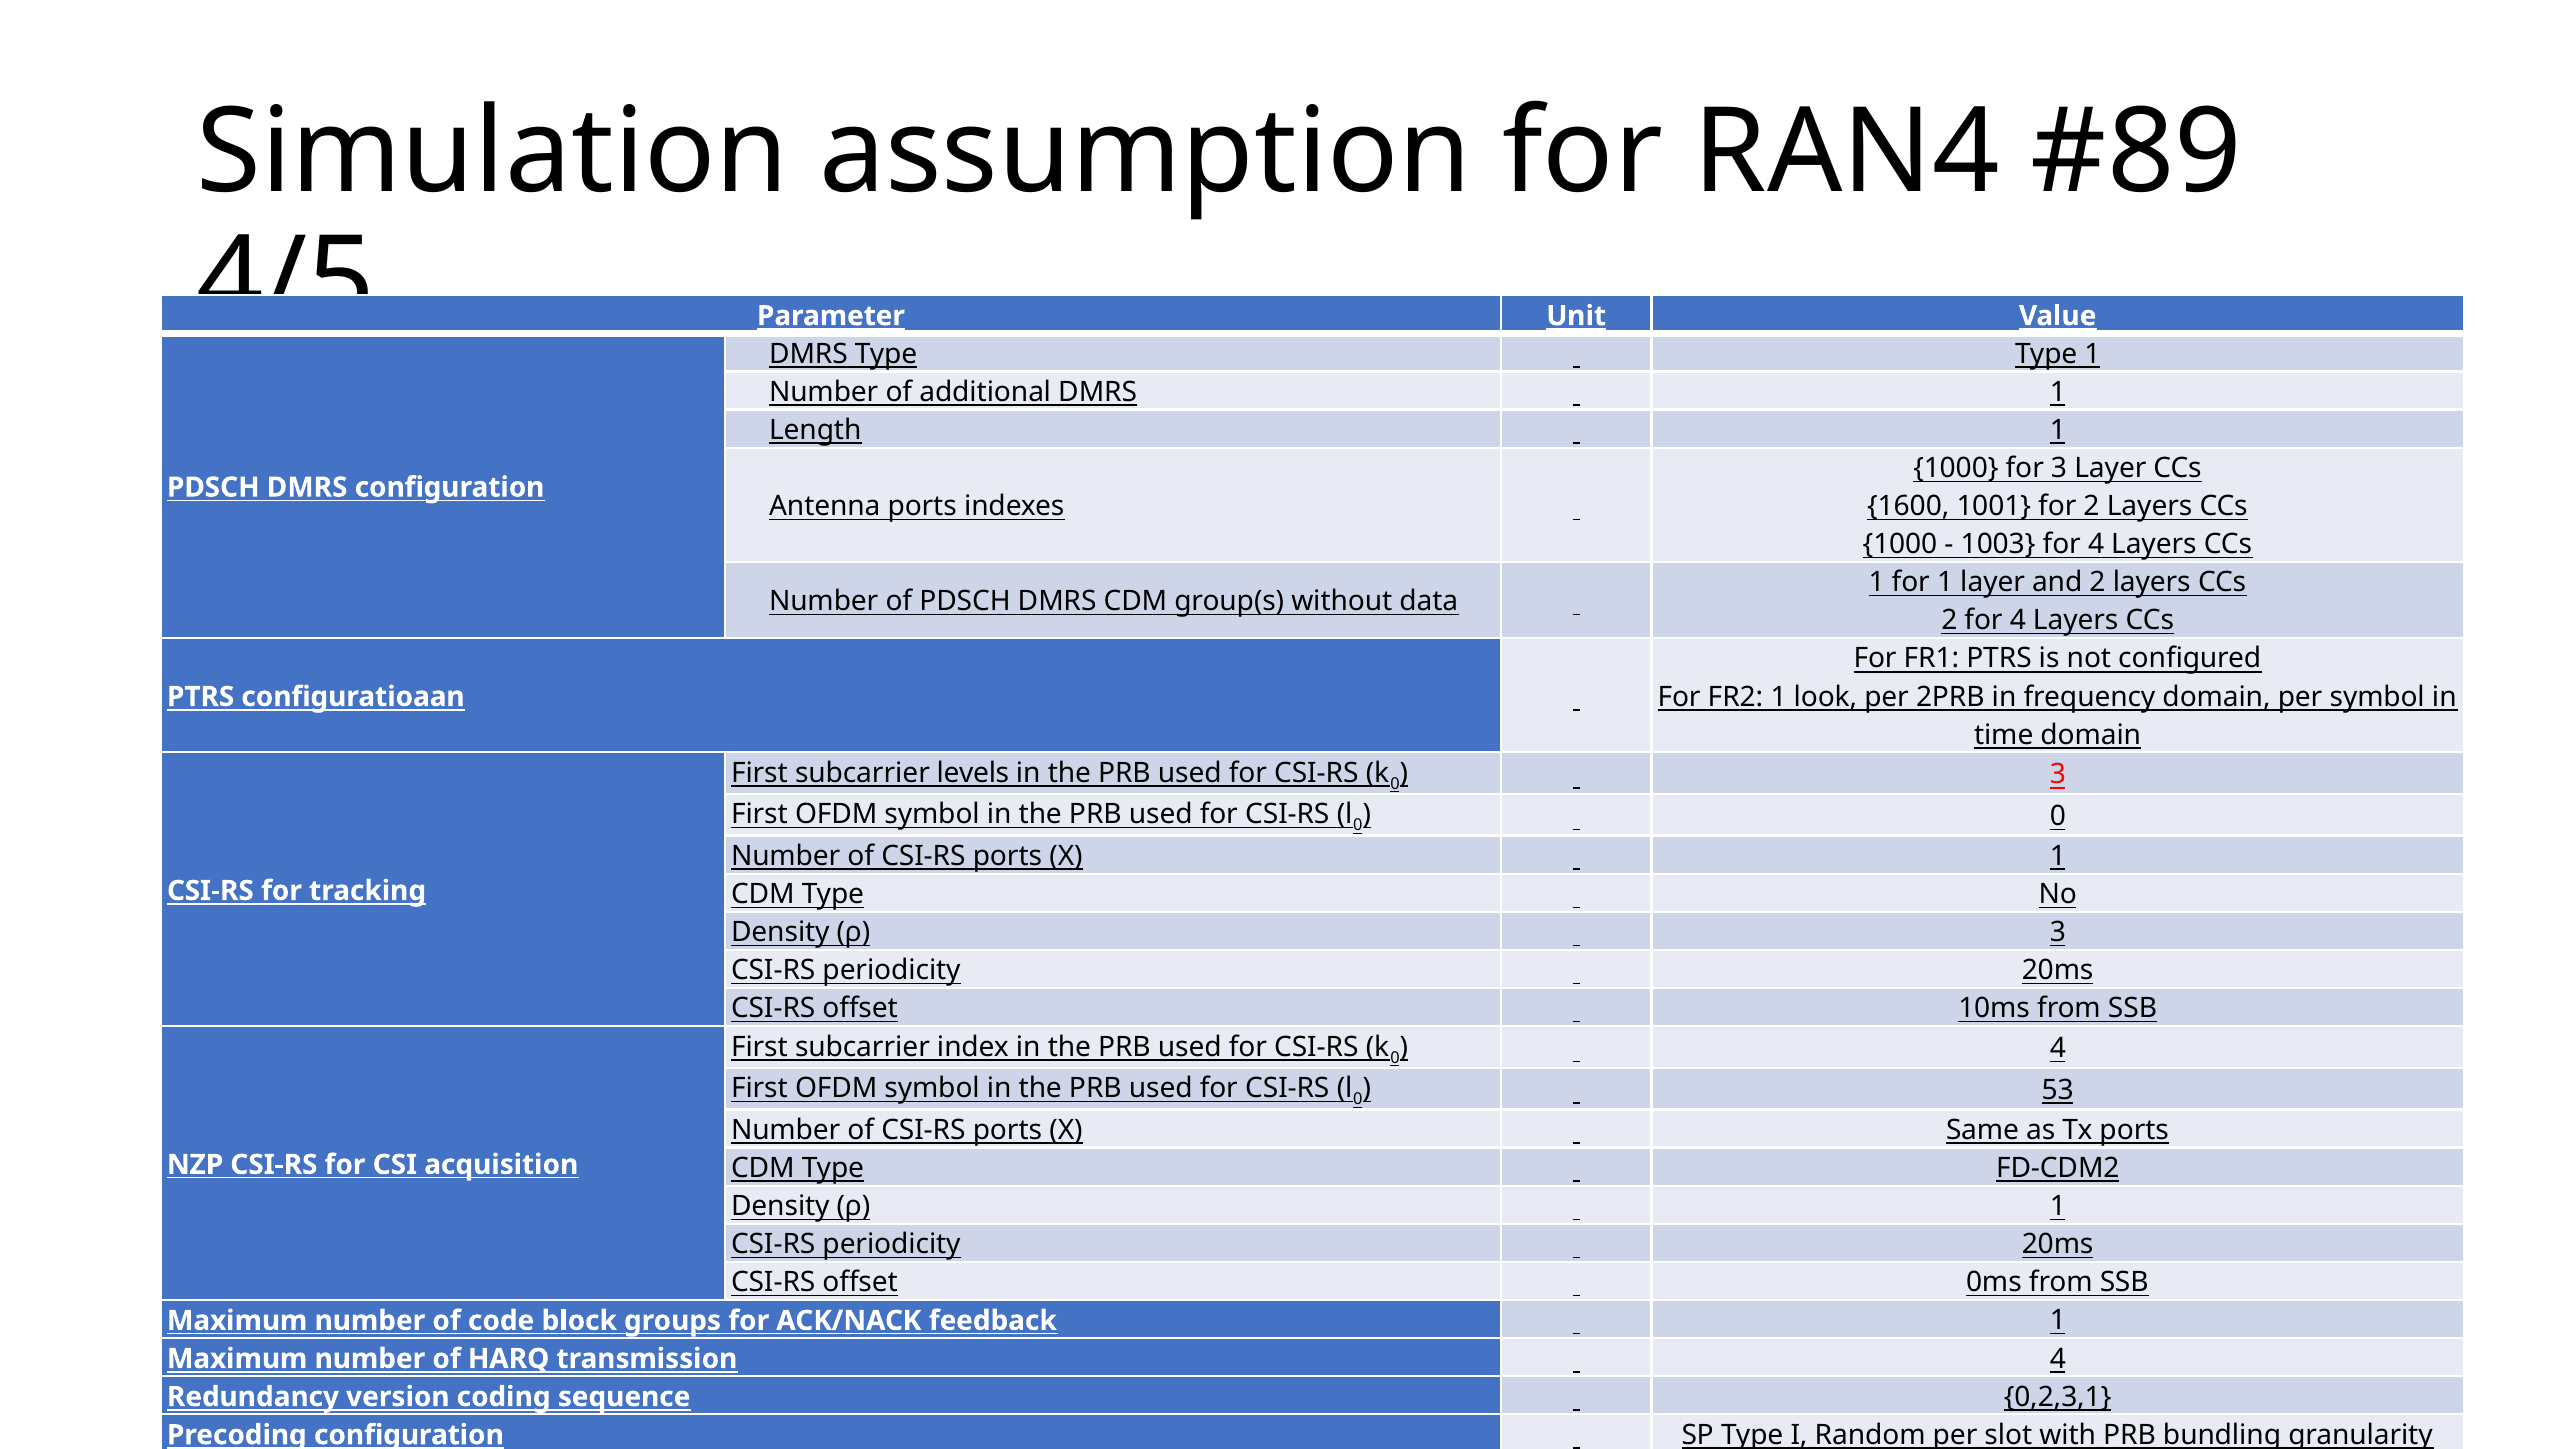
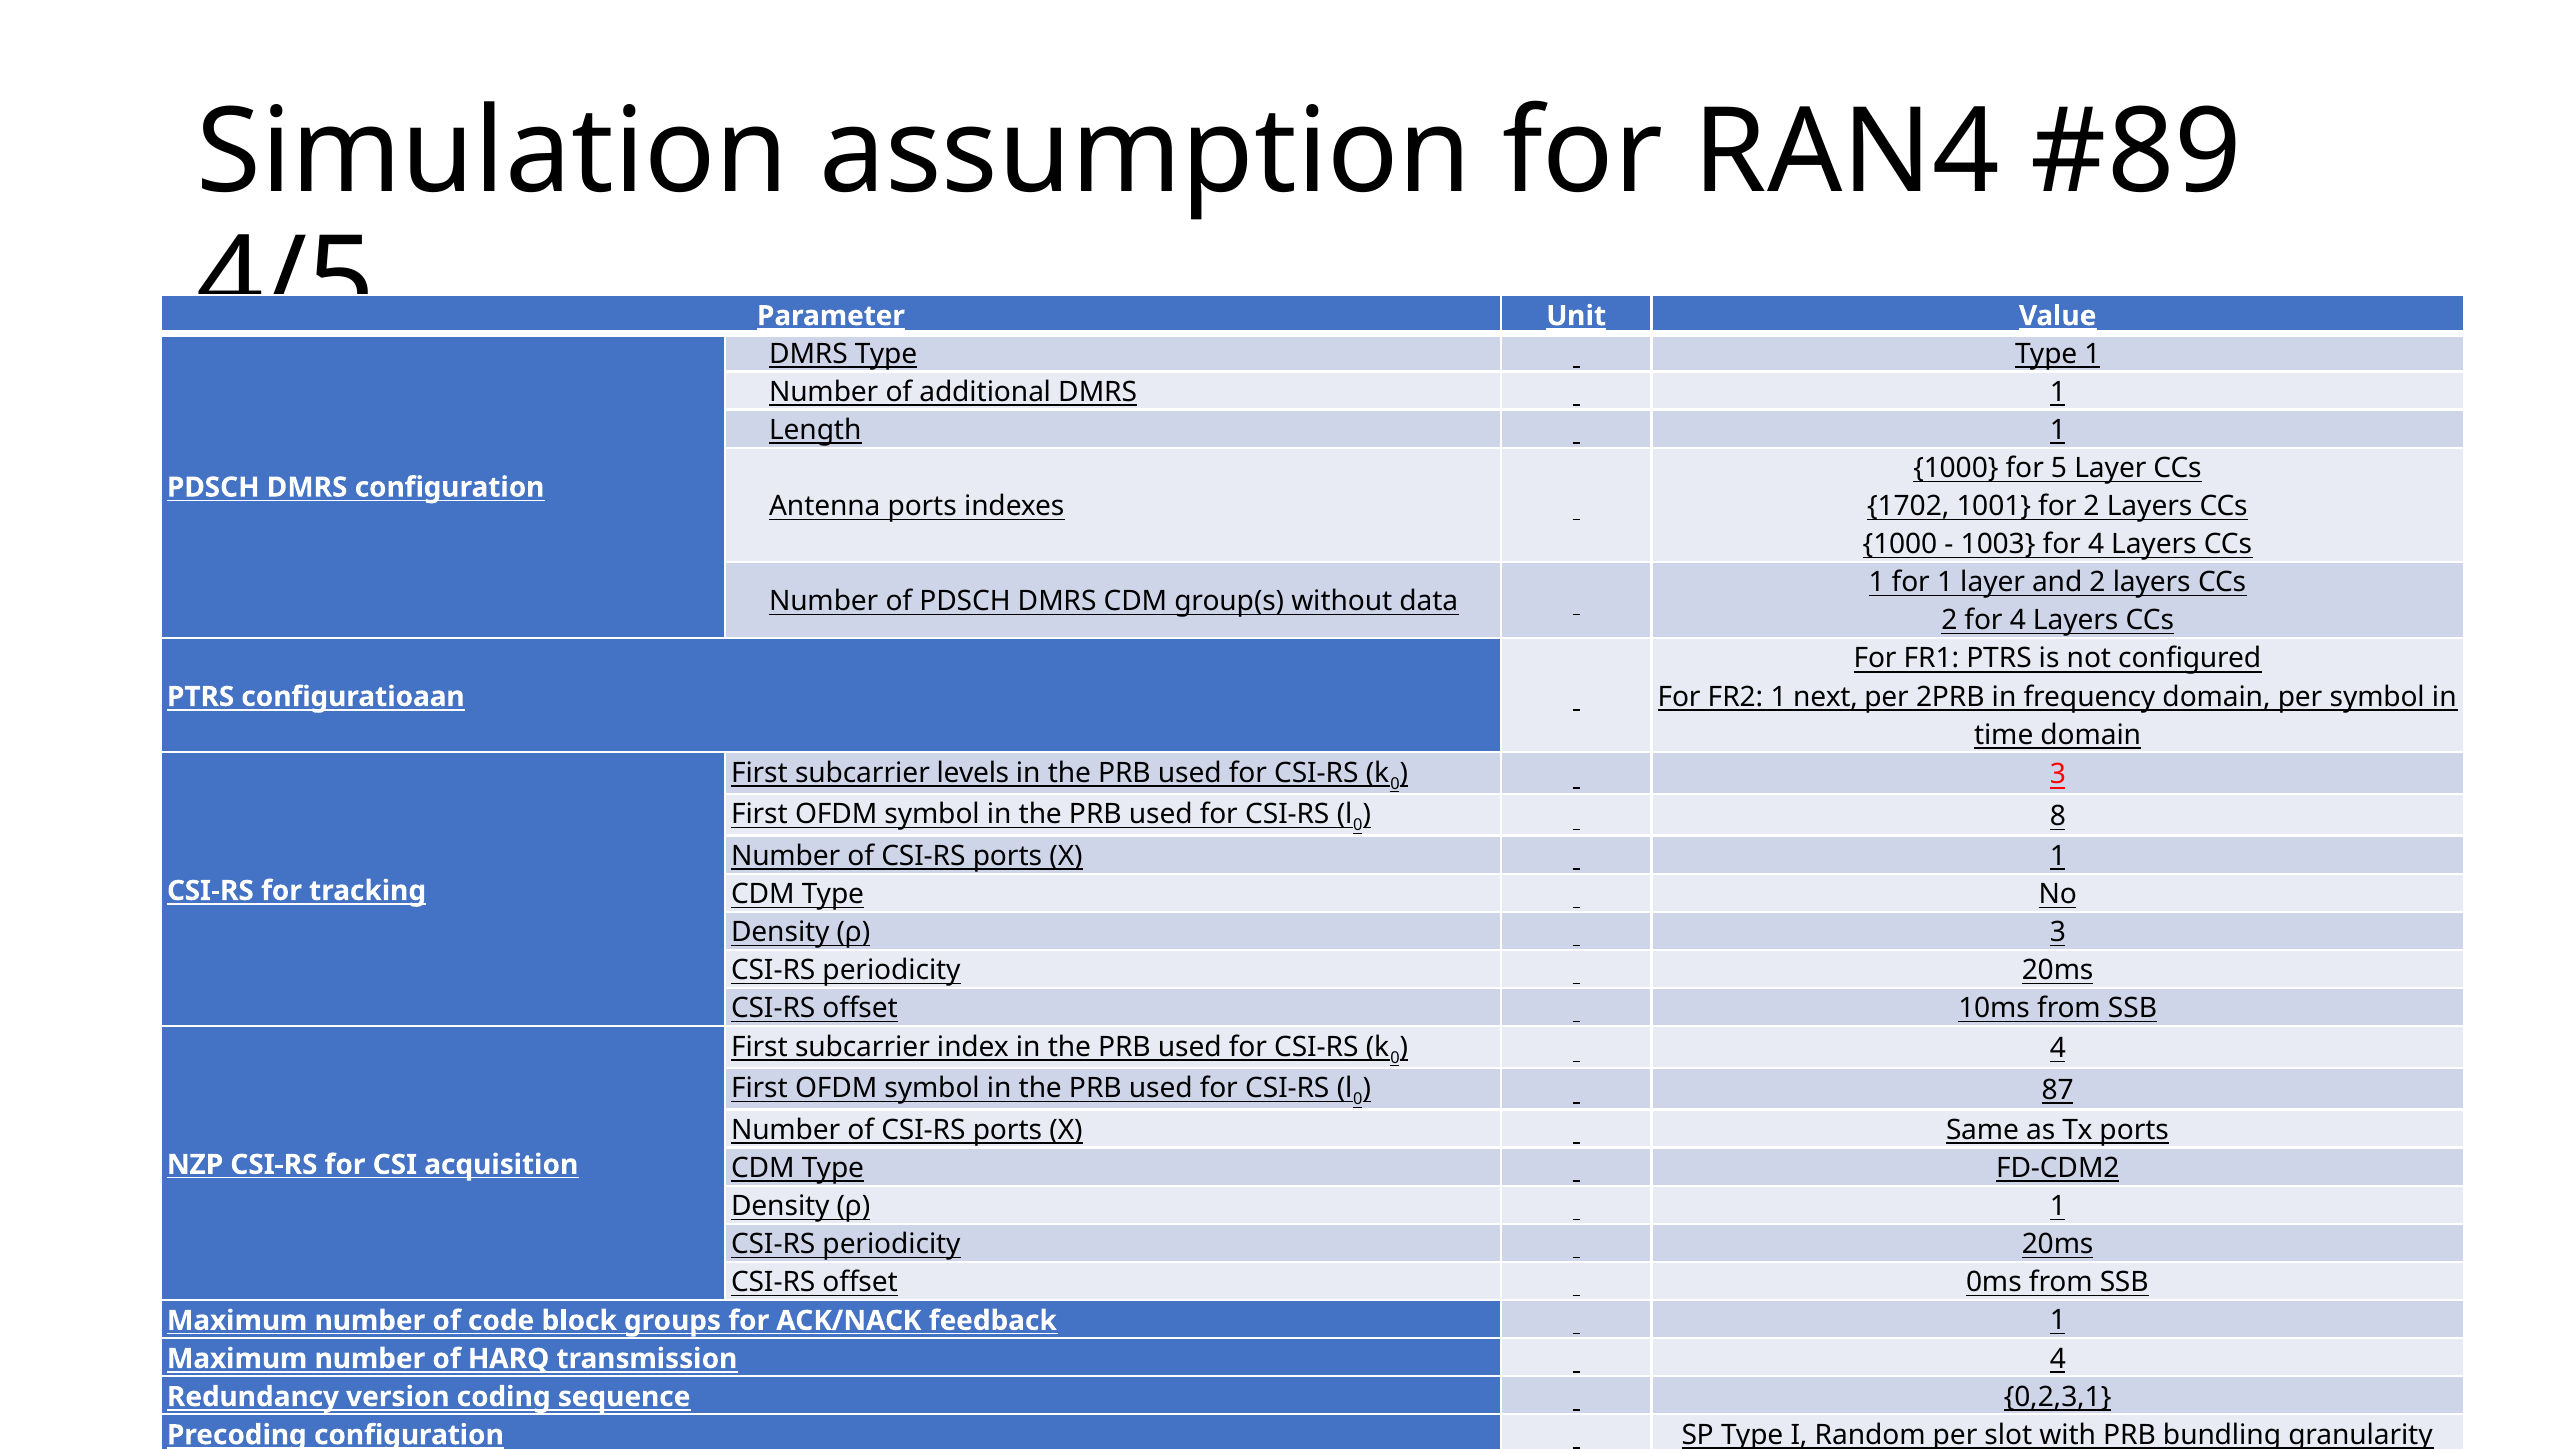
for 3: 3 -> 5
1600: 1600 -> 1702
look: look -> next
0 at (2058, 816): 0 -> 8
53: 53 -> 87
